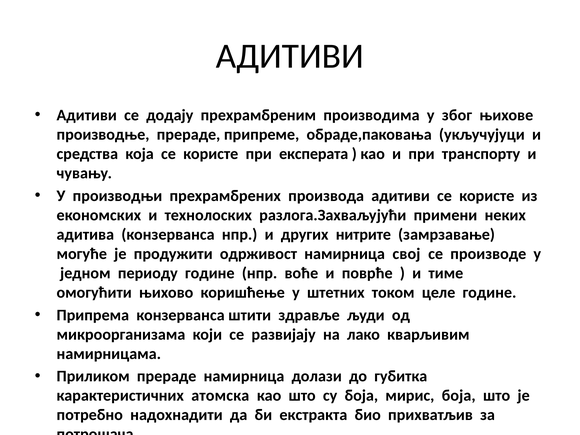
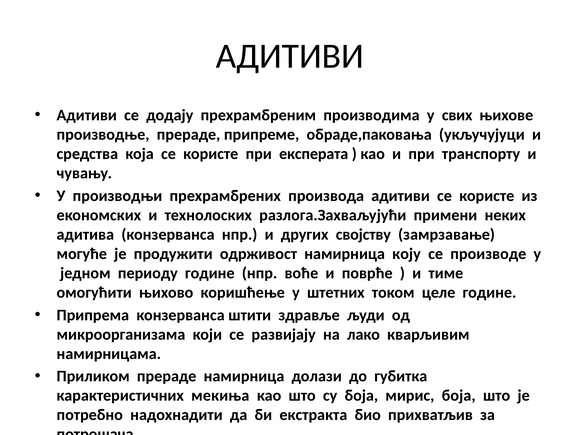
због: због -> свих
нитрите: нитрите -> својству
свој: свој -> коју
атомска: атомска -> мeкиња
